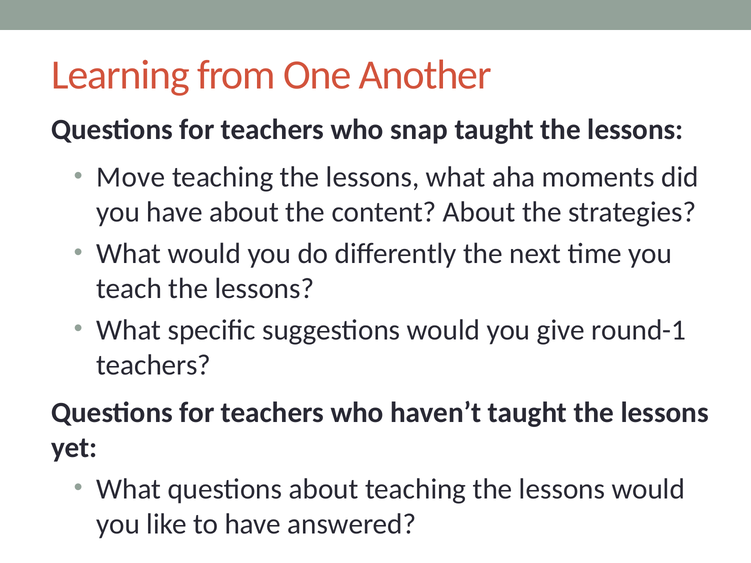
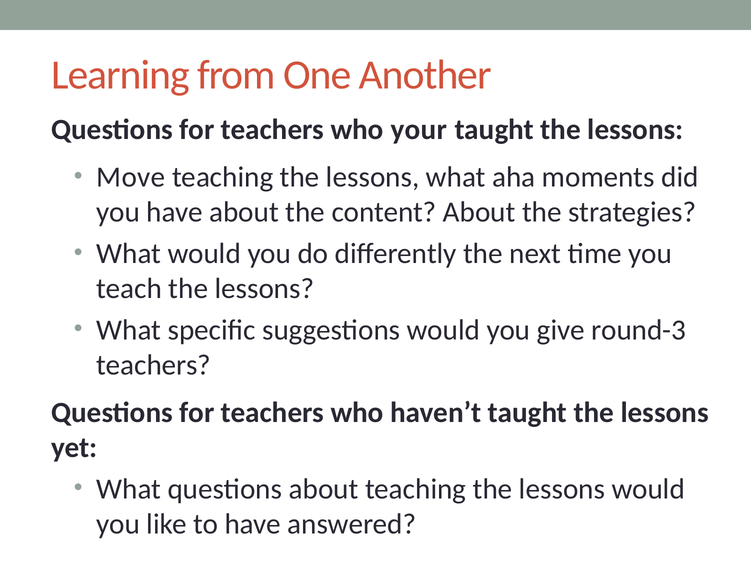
snap: snap -> your
round-1: round-1 -> round-3
